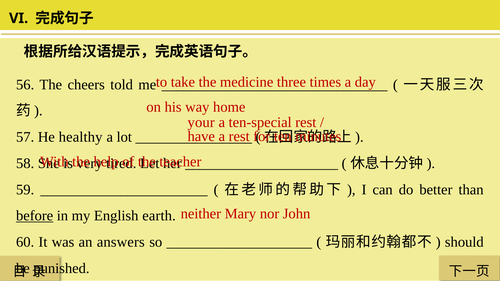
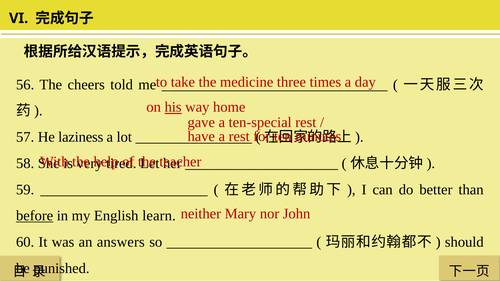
his underline: none -> present
your: your -> gave
healthy: healthy -> laziness
earth: earth -> learn
